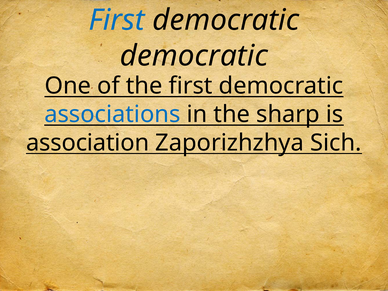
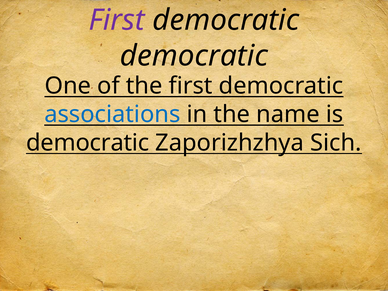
First at (117, 20) colour: blue -> purple
sharp: sharp -> name
association at (88, 143): association -> democratic
